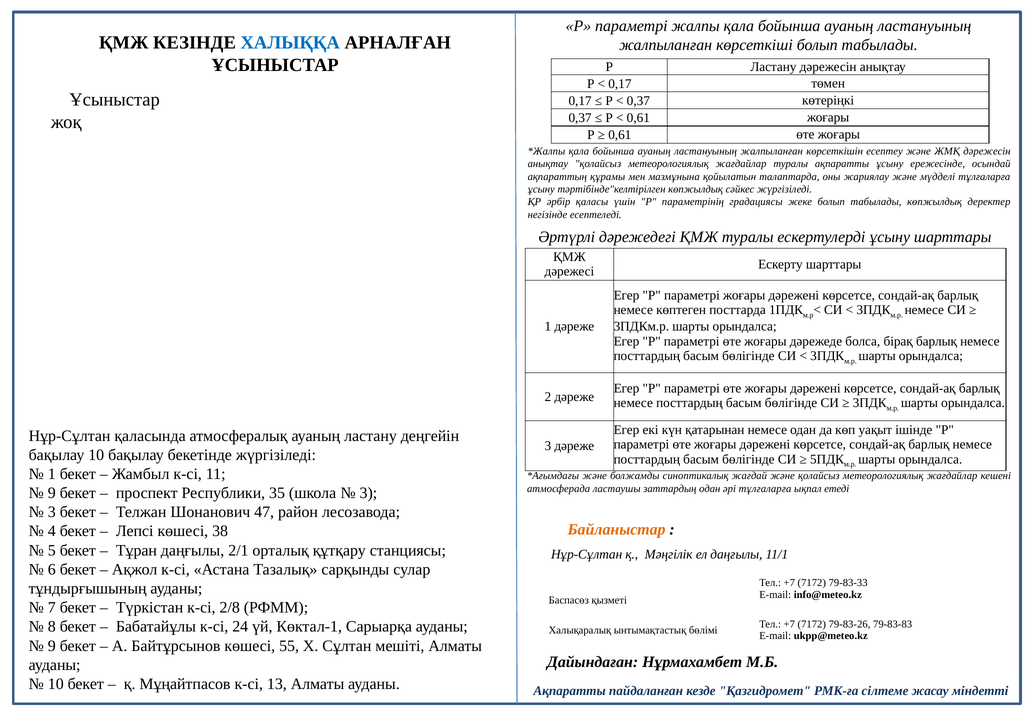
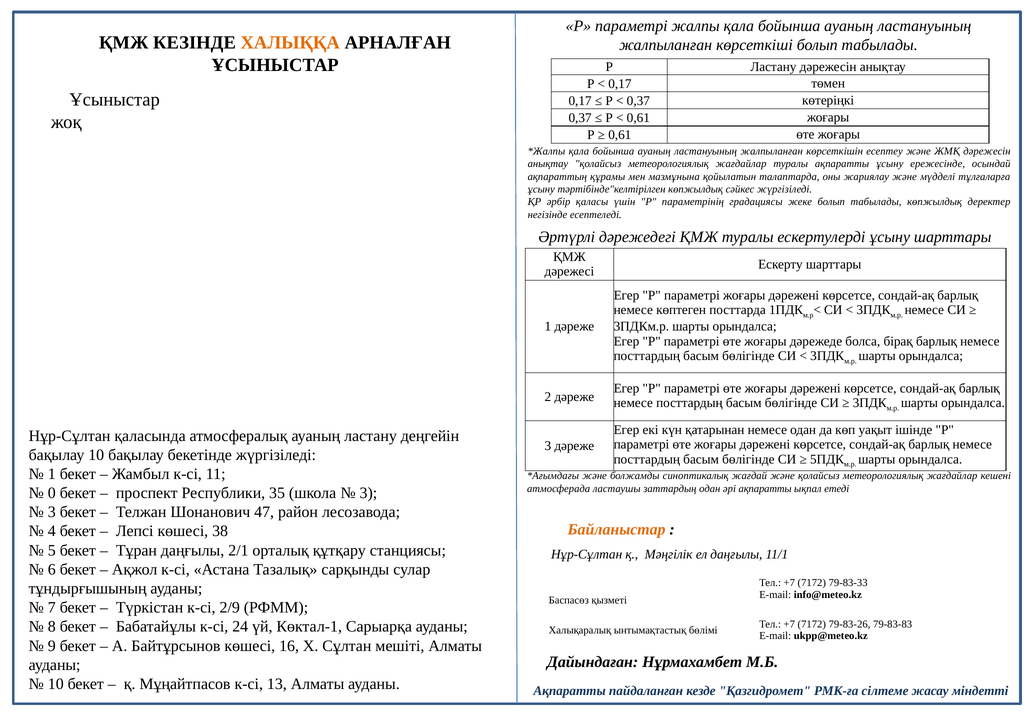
ХАЛЫҚҚА colour: blue -> orange
әрі тұлғаларға: тұлғаларға -> ақпаратты
9 at (52, 493): 9 -> 0
2/8: 2/8 -> 2/9
55: 55 -> 16
